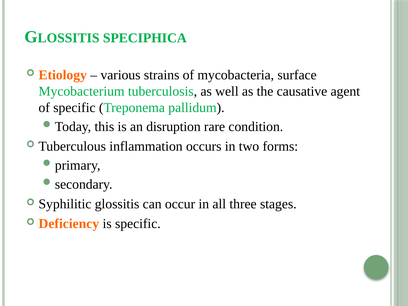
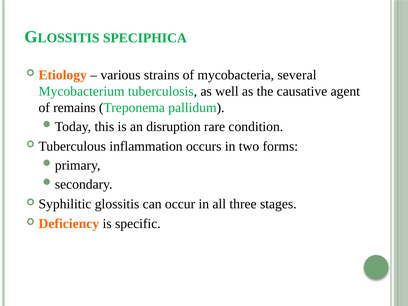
surface: surface -> several
of specific: specific -> remains
